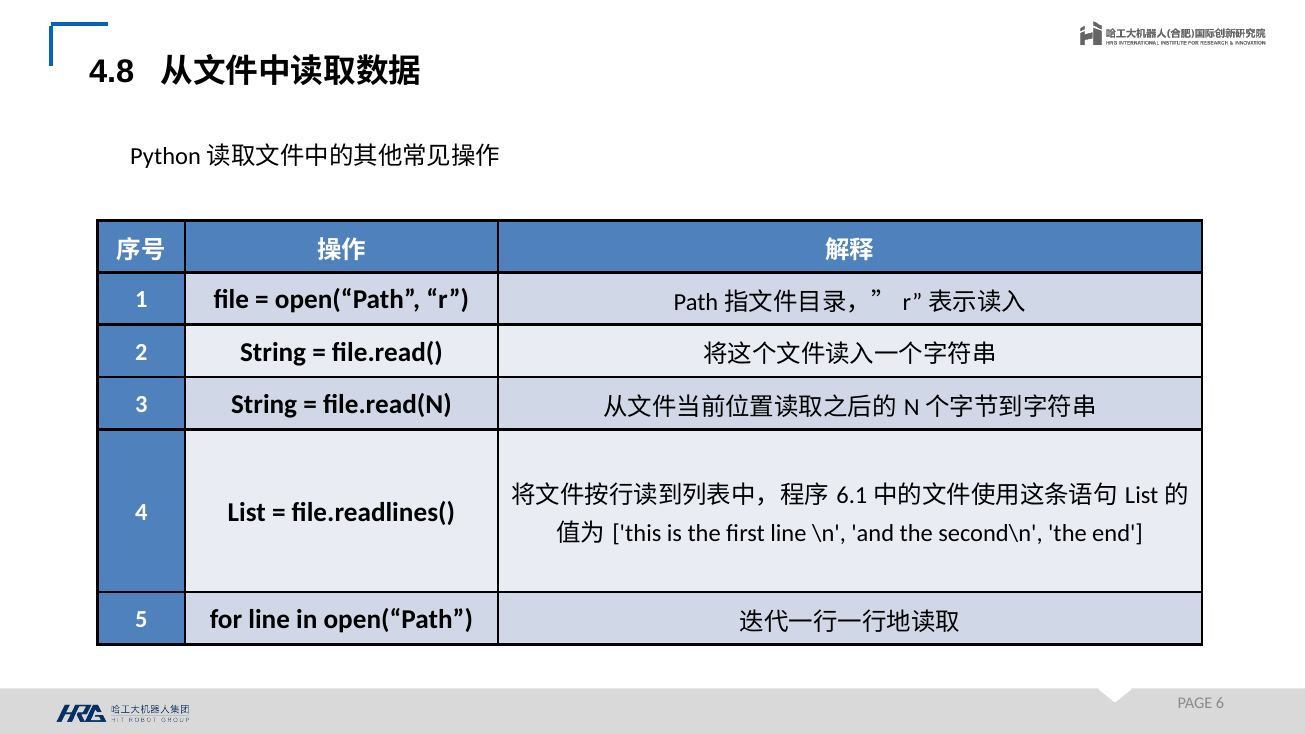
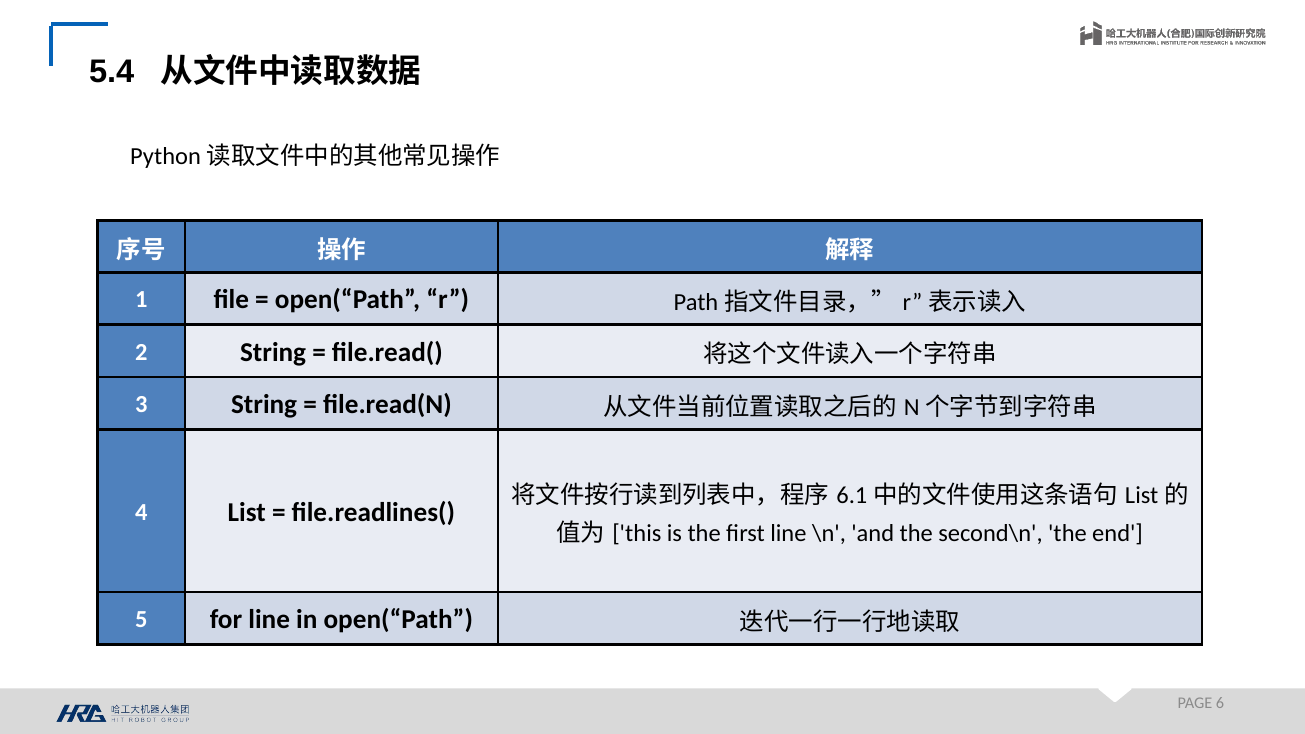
4.8: 4.8 -> 5.4
